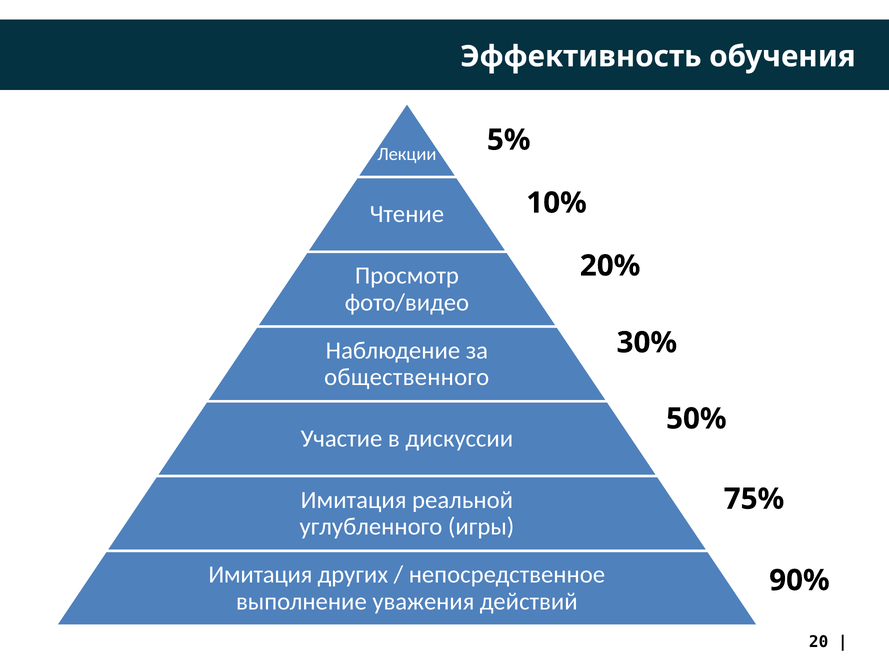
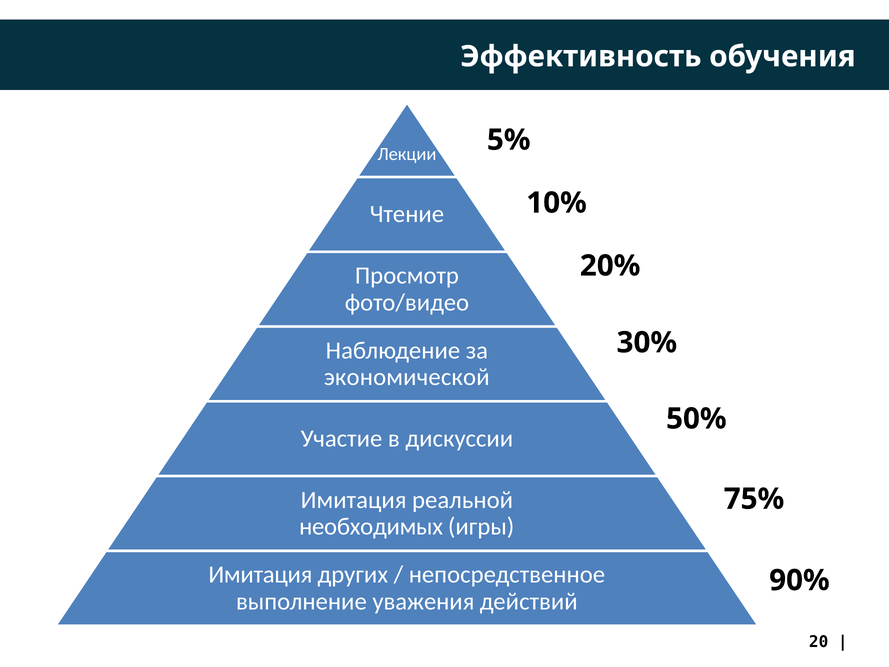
общественного: общественного -> экономической
углубленного: углубленного -> необходимых
